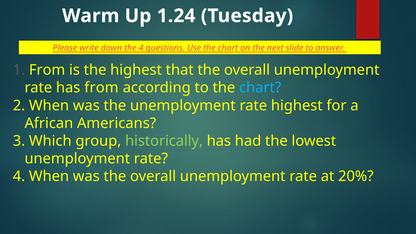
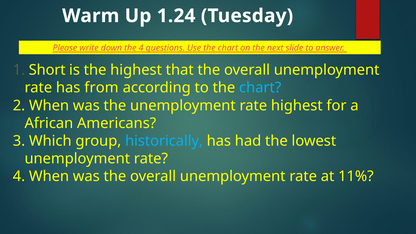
From at (47, 70): From -> Short
historically colour: light green -> light blue
20%: 20% -> 11%
